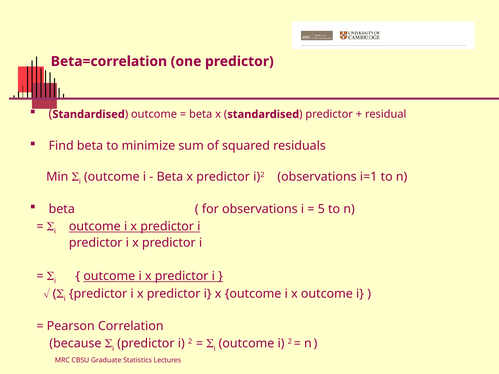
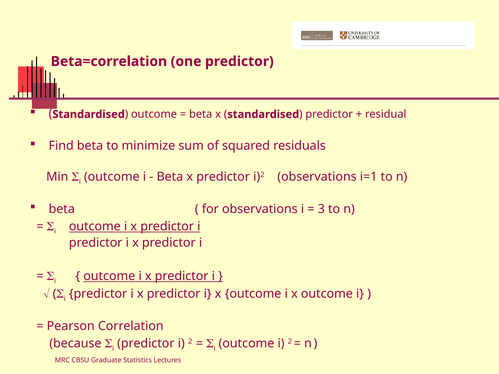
5: 5 -> 3
